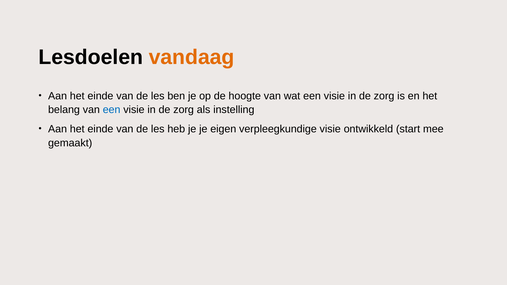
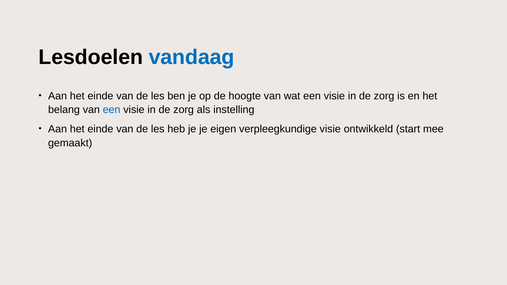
vandaag colour: orange -> blue
